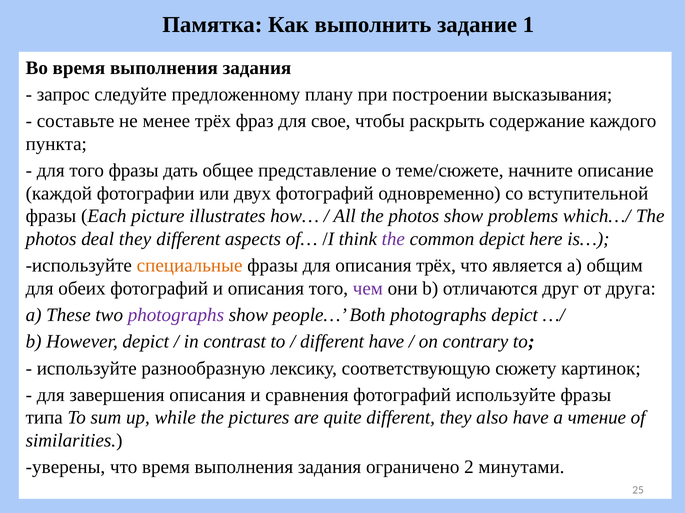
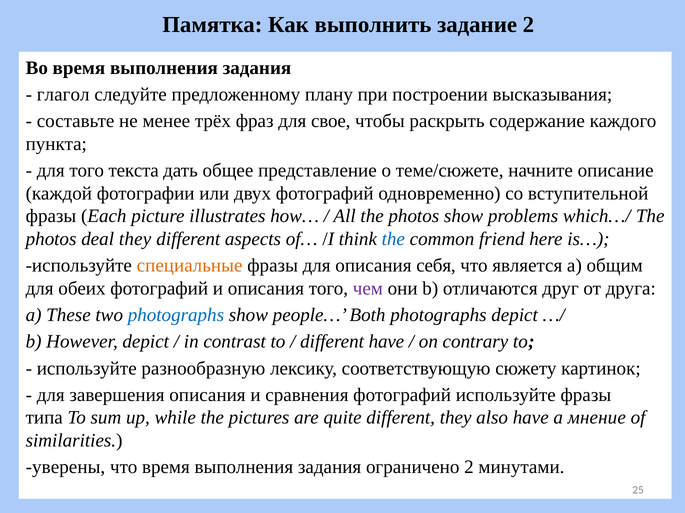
задание 1: 1 -> 2
запрос: запрос -> глагол
того фразы: фразы -> текста
the at (393, 239) colour: purple -> blue
common depict: depict -> friend
описания трёх: трёх -> себя
photographs at (176, 315) colour: purple -> blue
чтение: чтение -> мнение
